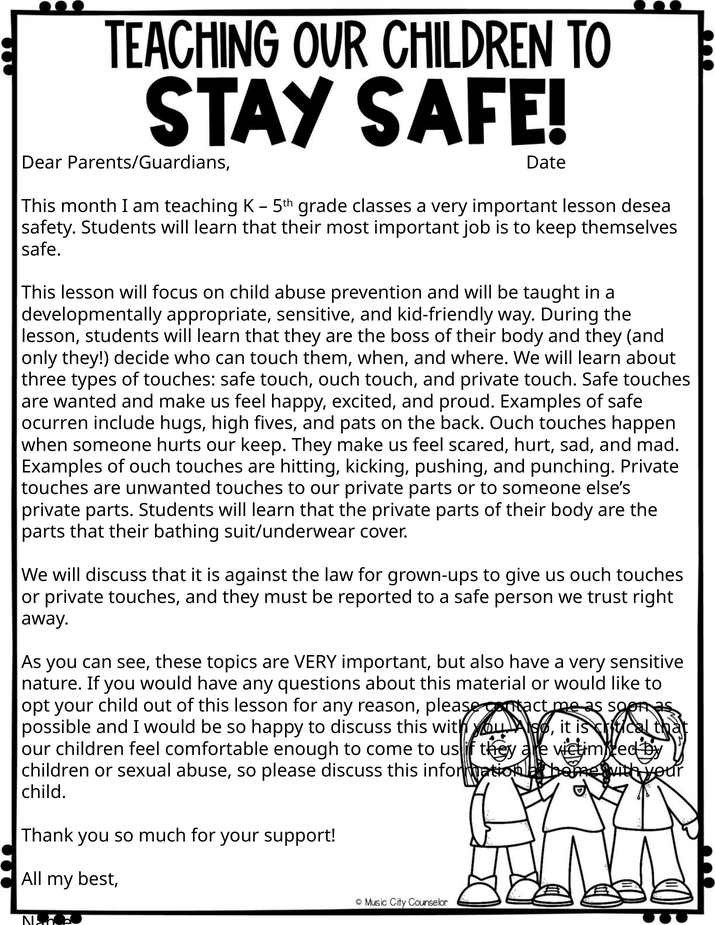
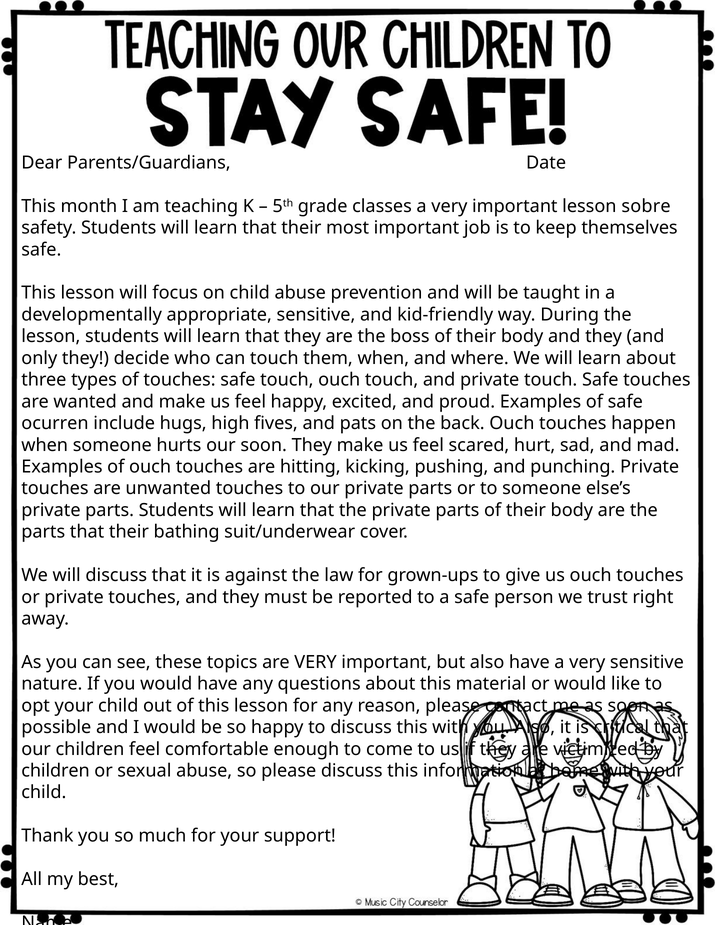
desea: desea -> sobre
our keep: keep -> soon
